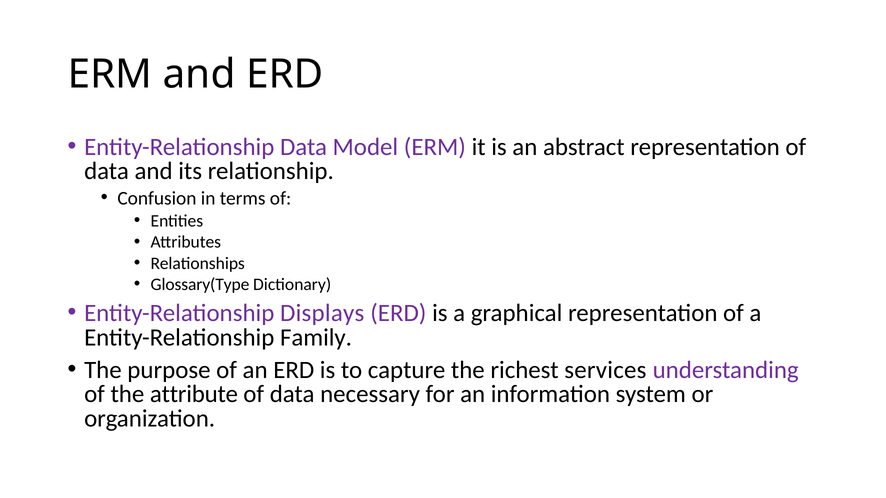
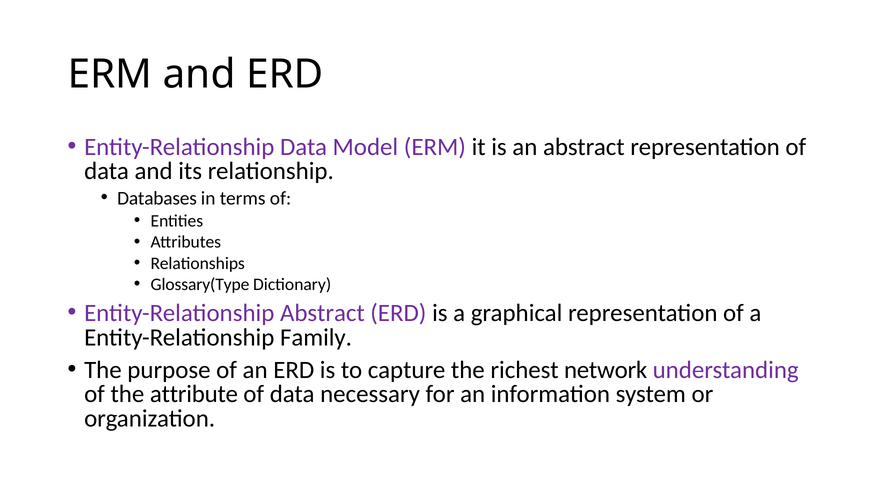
Confusion: Confusion -> Databases
Entity-Relationship Displays: Displays -> Abstract
services: services -> network
